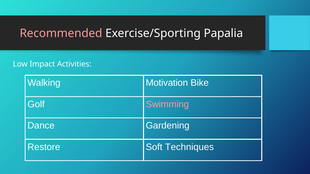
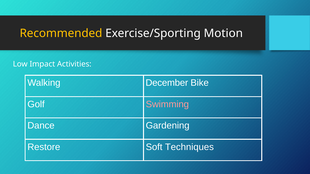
Recommended colour: pink -> yellow
Papalia: Papalia -> Motion
Motivation: Motivation -> December
